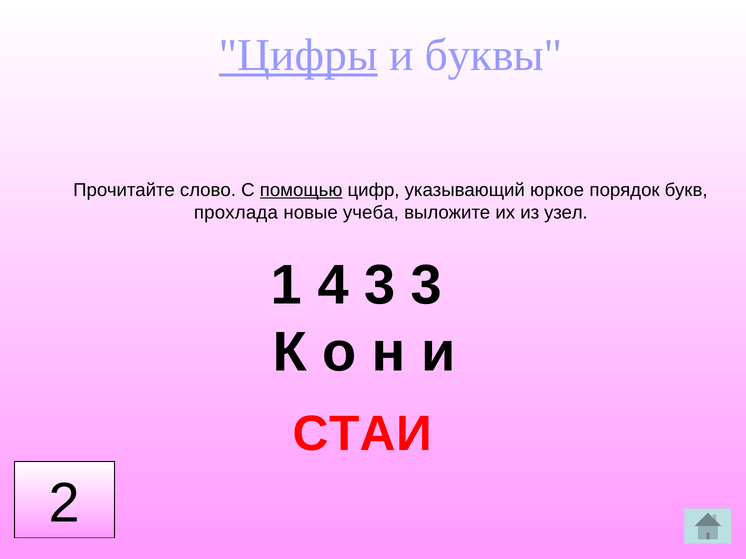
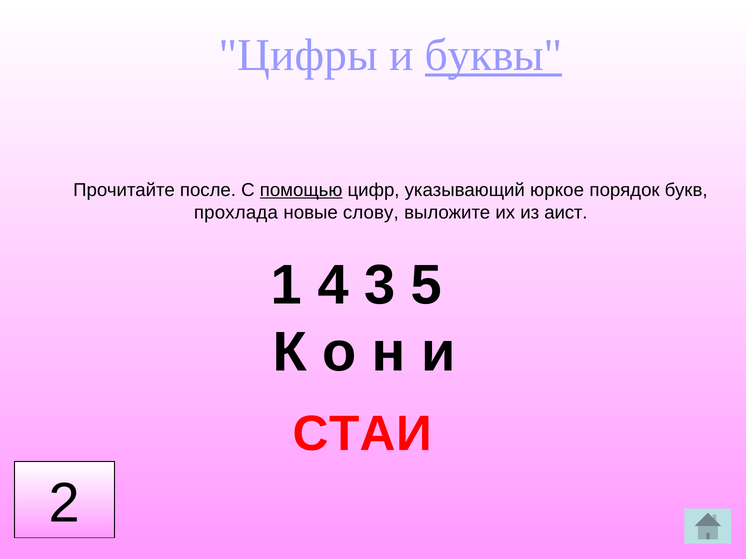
Цифры underline: present -> none
буквы underline: none -> present
слово: слово -> после
учеба: учеба -> слову
узел: узел -> аист
3 3: 3 -> 5
